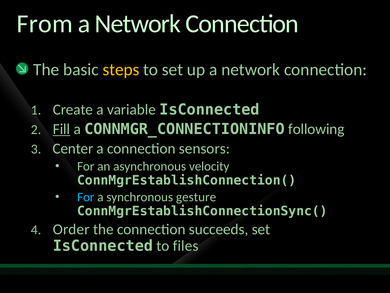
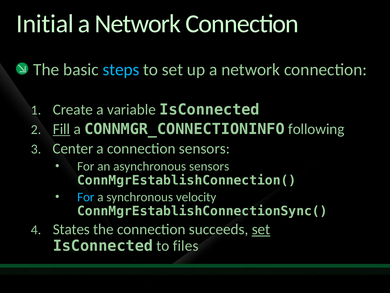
From: From -> Initial
steps colour: yellow -> light blue
asynchronous velocity: velocity -> sensors
gesture: gesture -> velocity
Order: Order -> States
set at (261, 229) underline: none -> present
